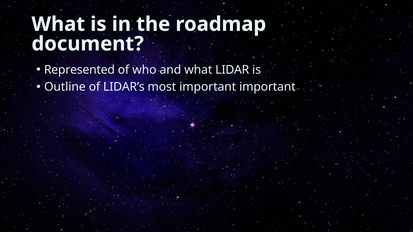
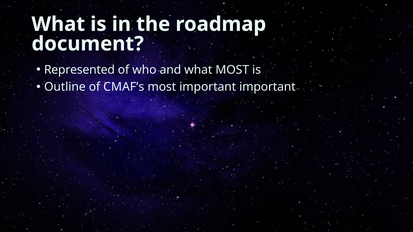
what LIDAR: LIDAR -> MOST
LIDAR’s: LIDAR’s -> CMAF’s
